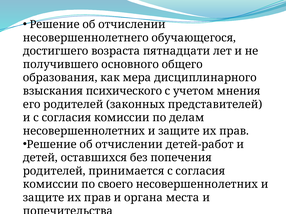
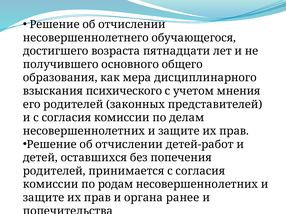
своего: своего -> родам
места: места -> ранее
